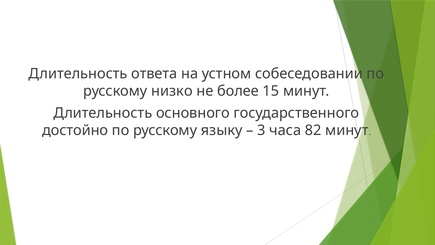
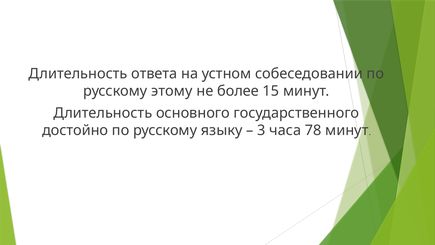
низко: низко -> этому
82: 82 -> 78
